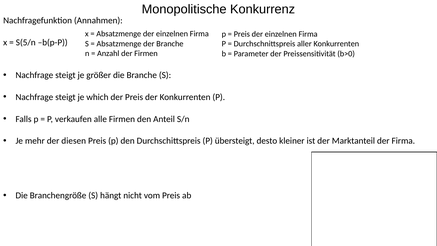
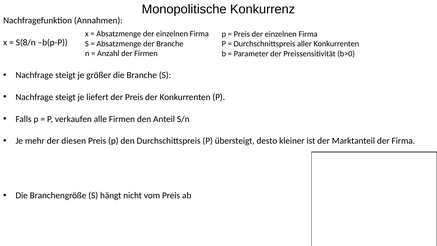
S(5/n: S(5/n -> S(8/n
which: which -> liefert
